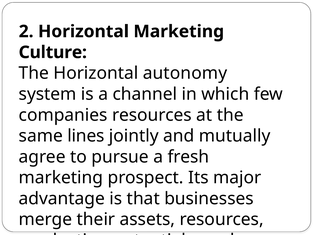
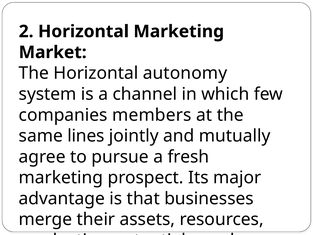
Culture: Culture -> Market
companies resources: resources -> members
